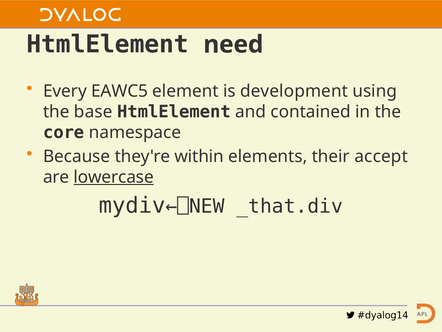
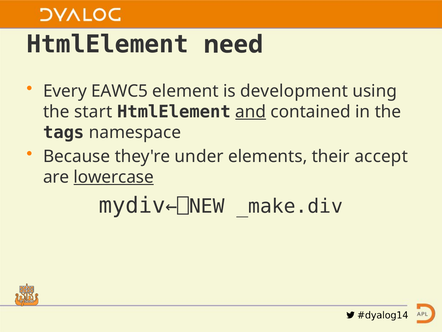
base: base -> start
and underline: none -> present
core: core -> tags
within: within -> under
_that.div: _that.div -> _make.div
